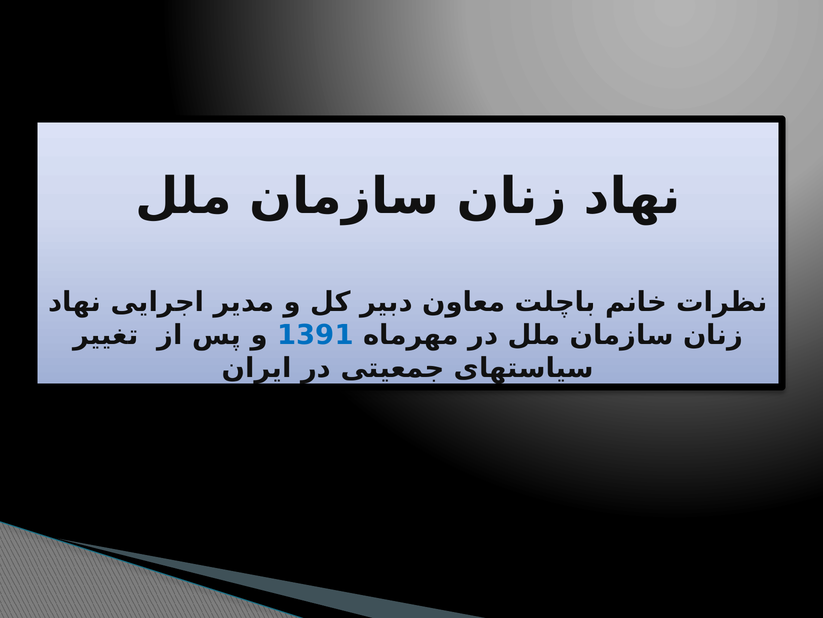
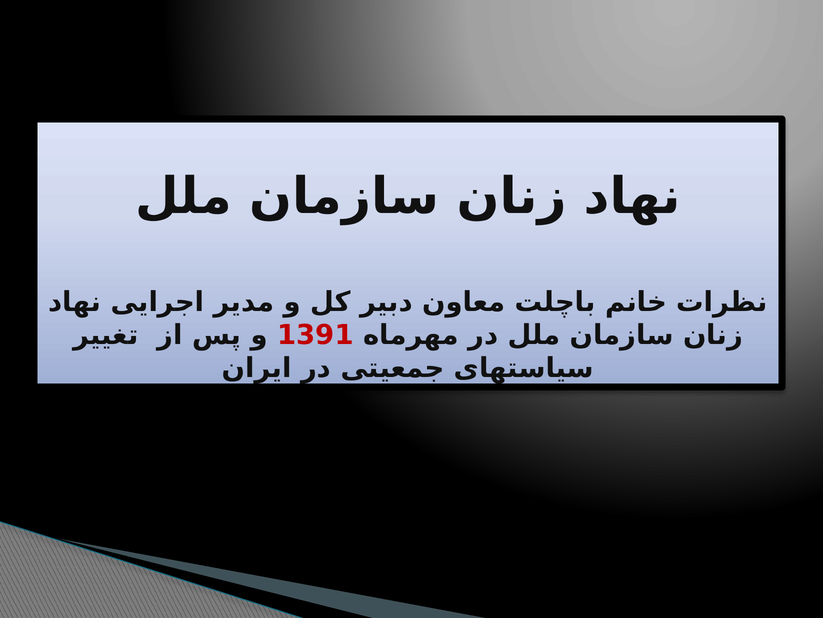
1391 colour: blue -> red
